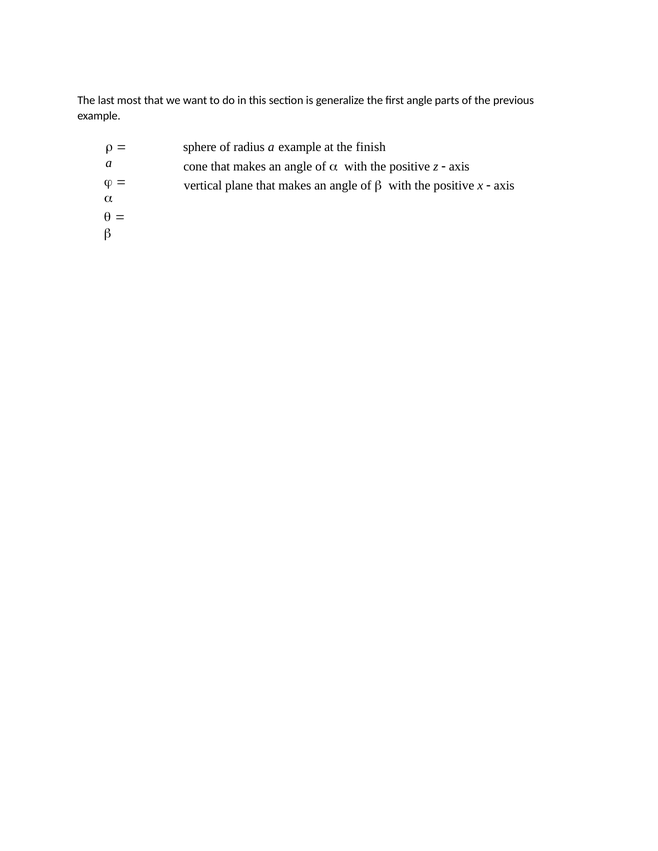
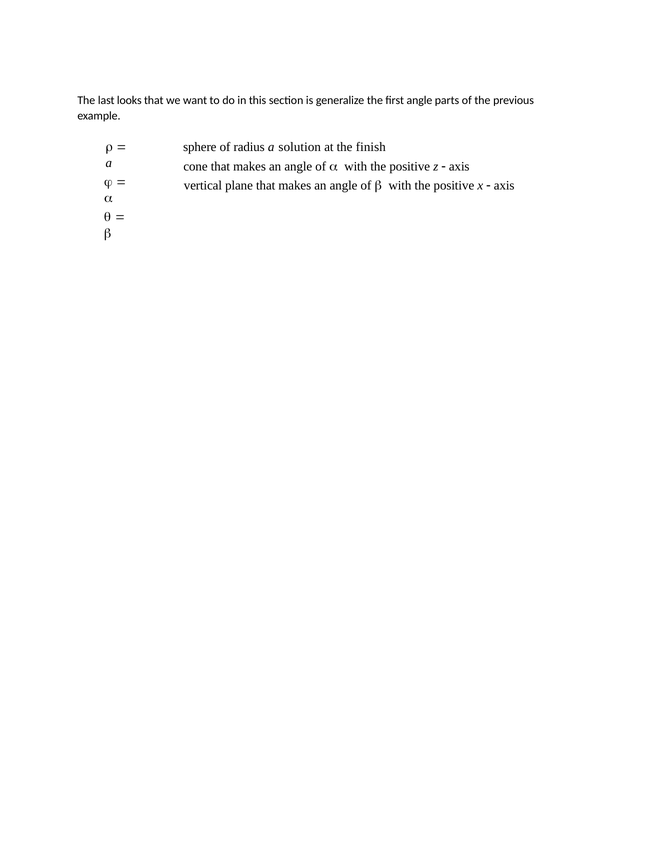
most: most -> looks
a example: example -> solution
